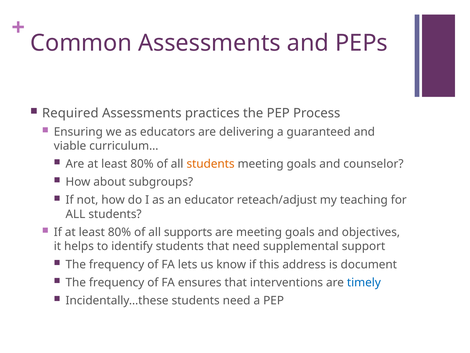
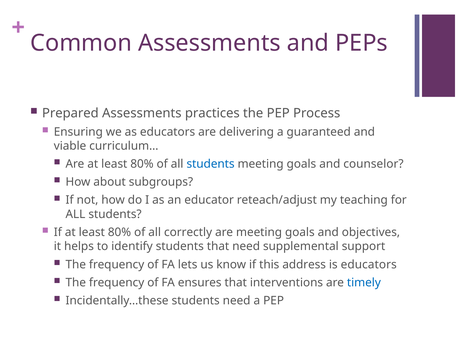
Required: Required -> Prepared
students at (211, 164) colour: orange -> blue
supports: supports -> correctly
is document: document -> educators
